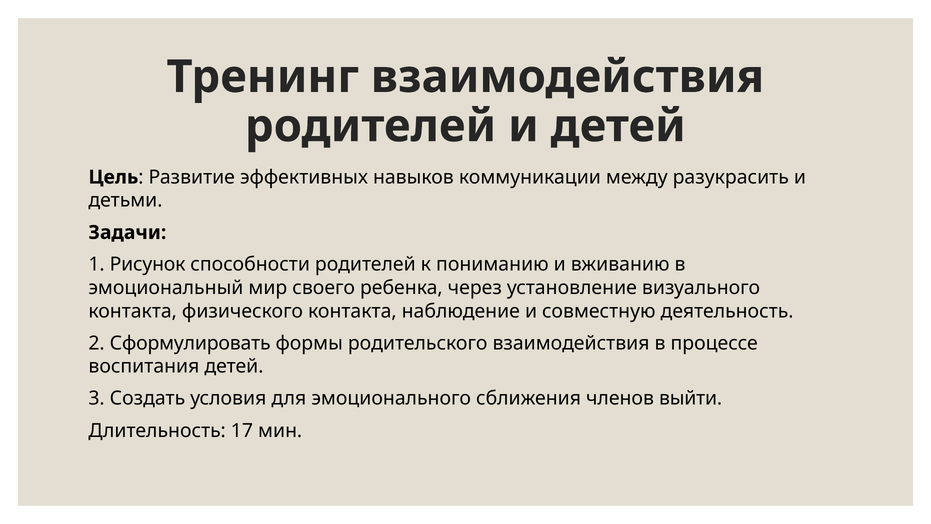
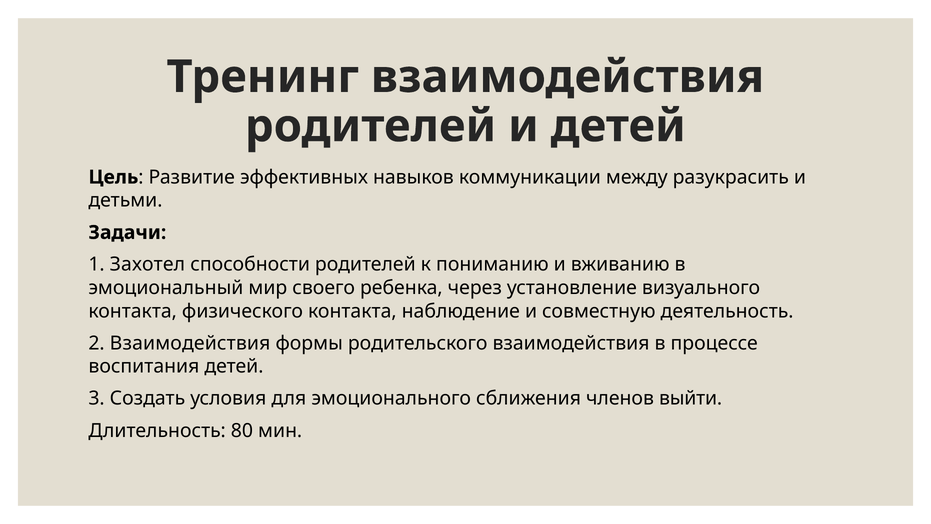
Рисунок: Рисунок -> Захотел
2 Сформулировать: Сформулировать -> Взаимодействия
17: 17 -> 80
